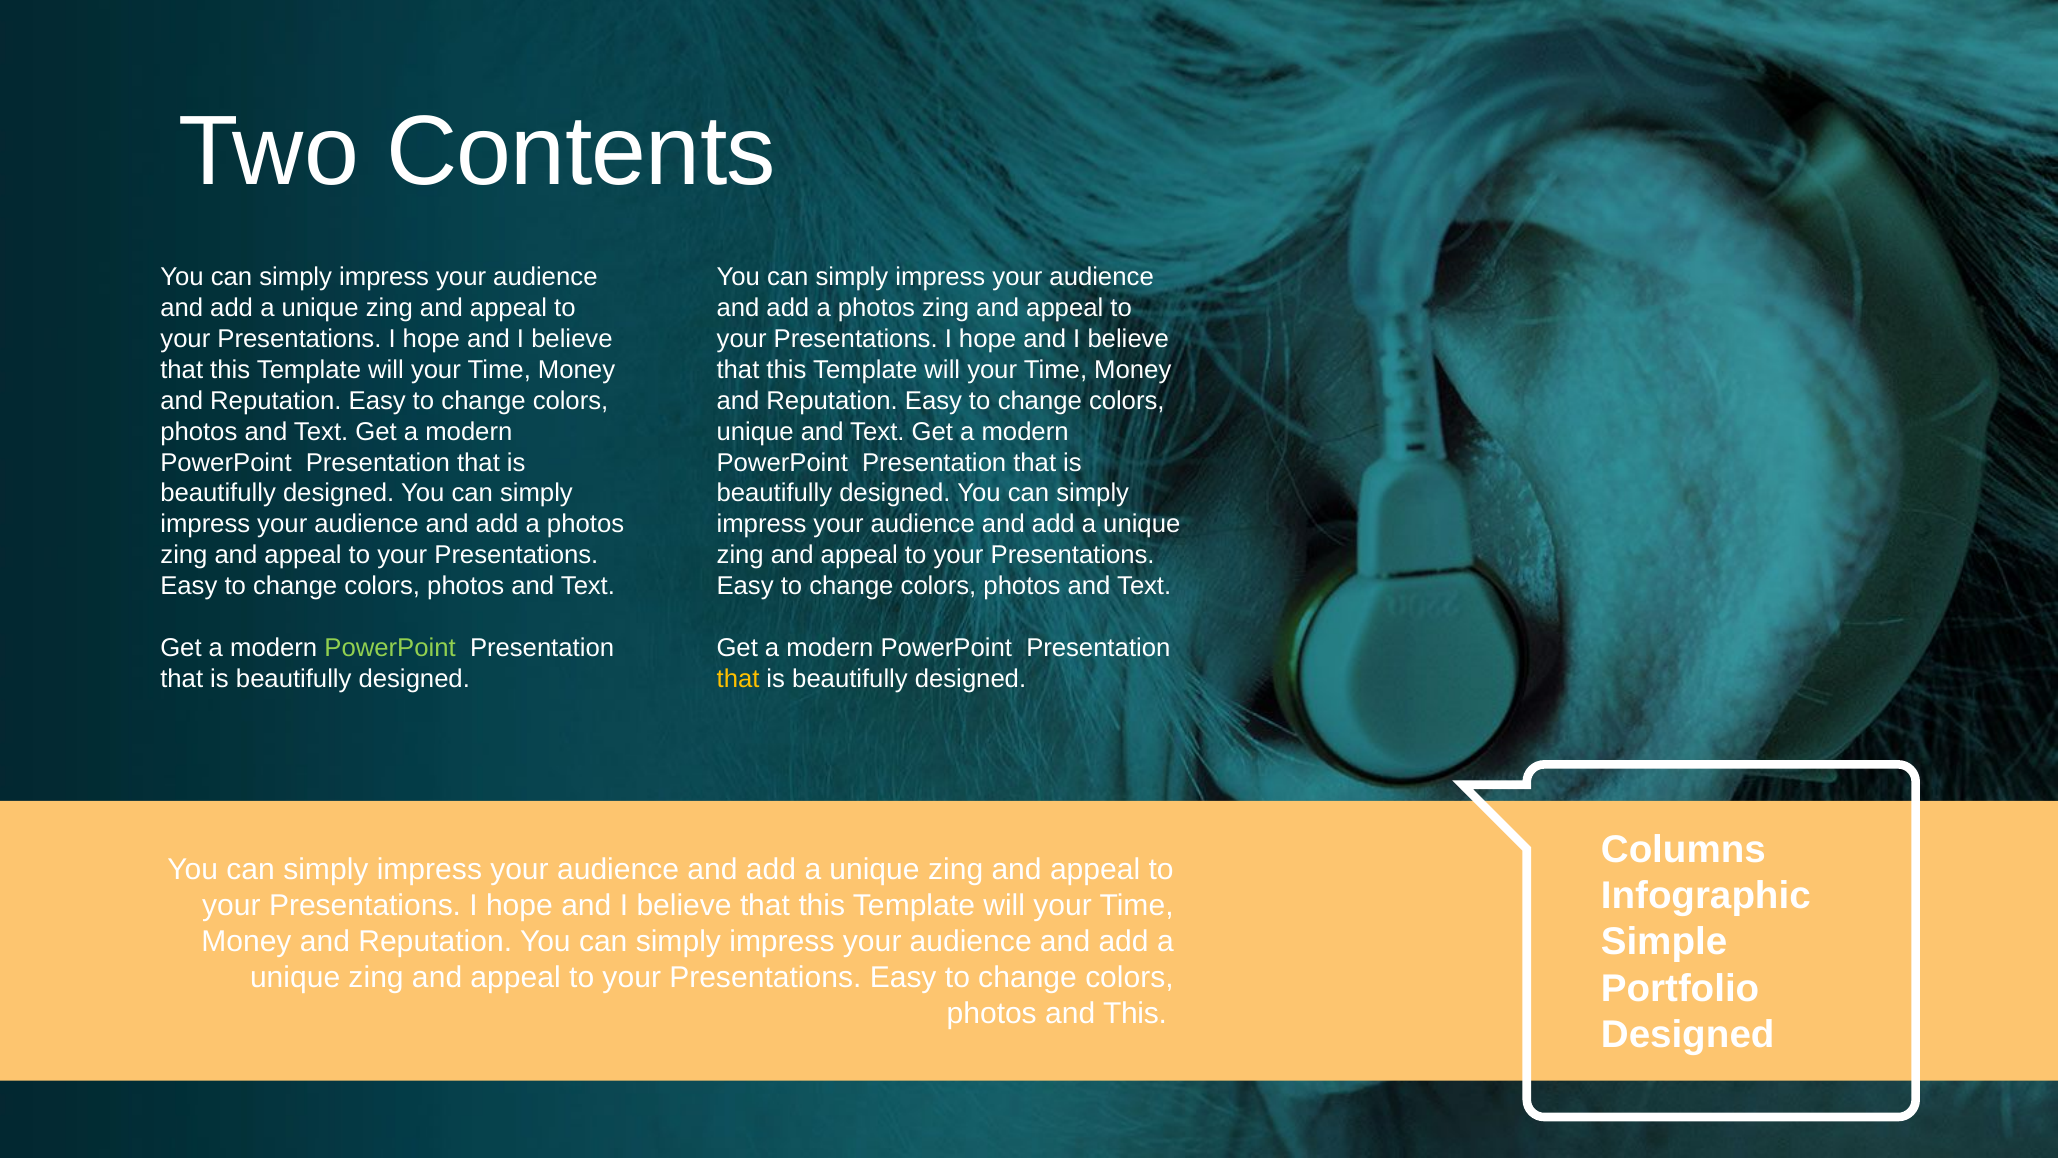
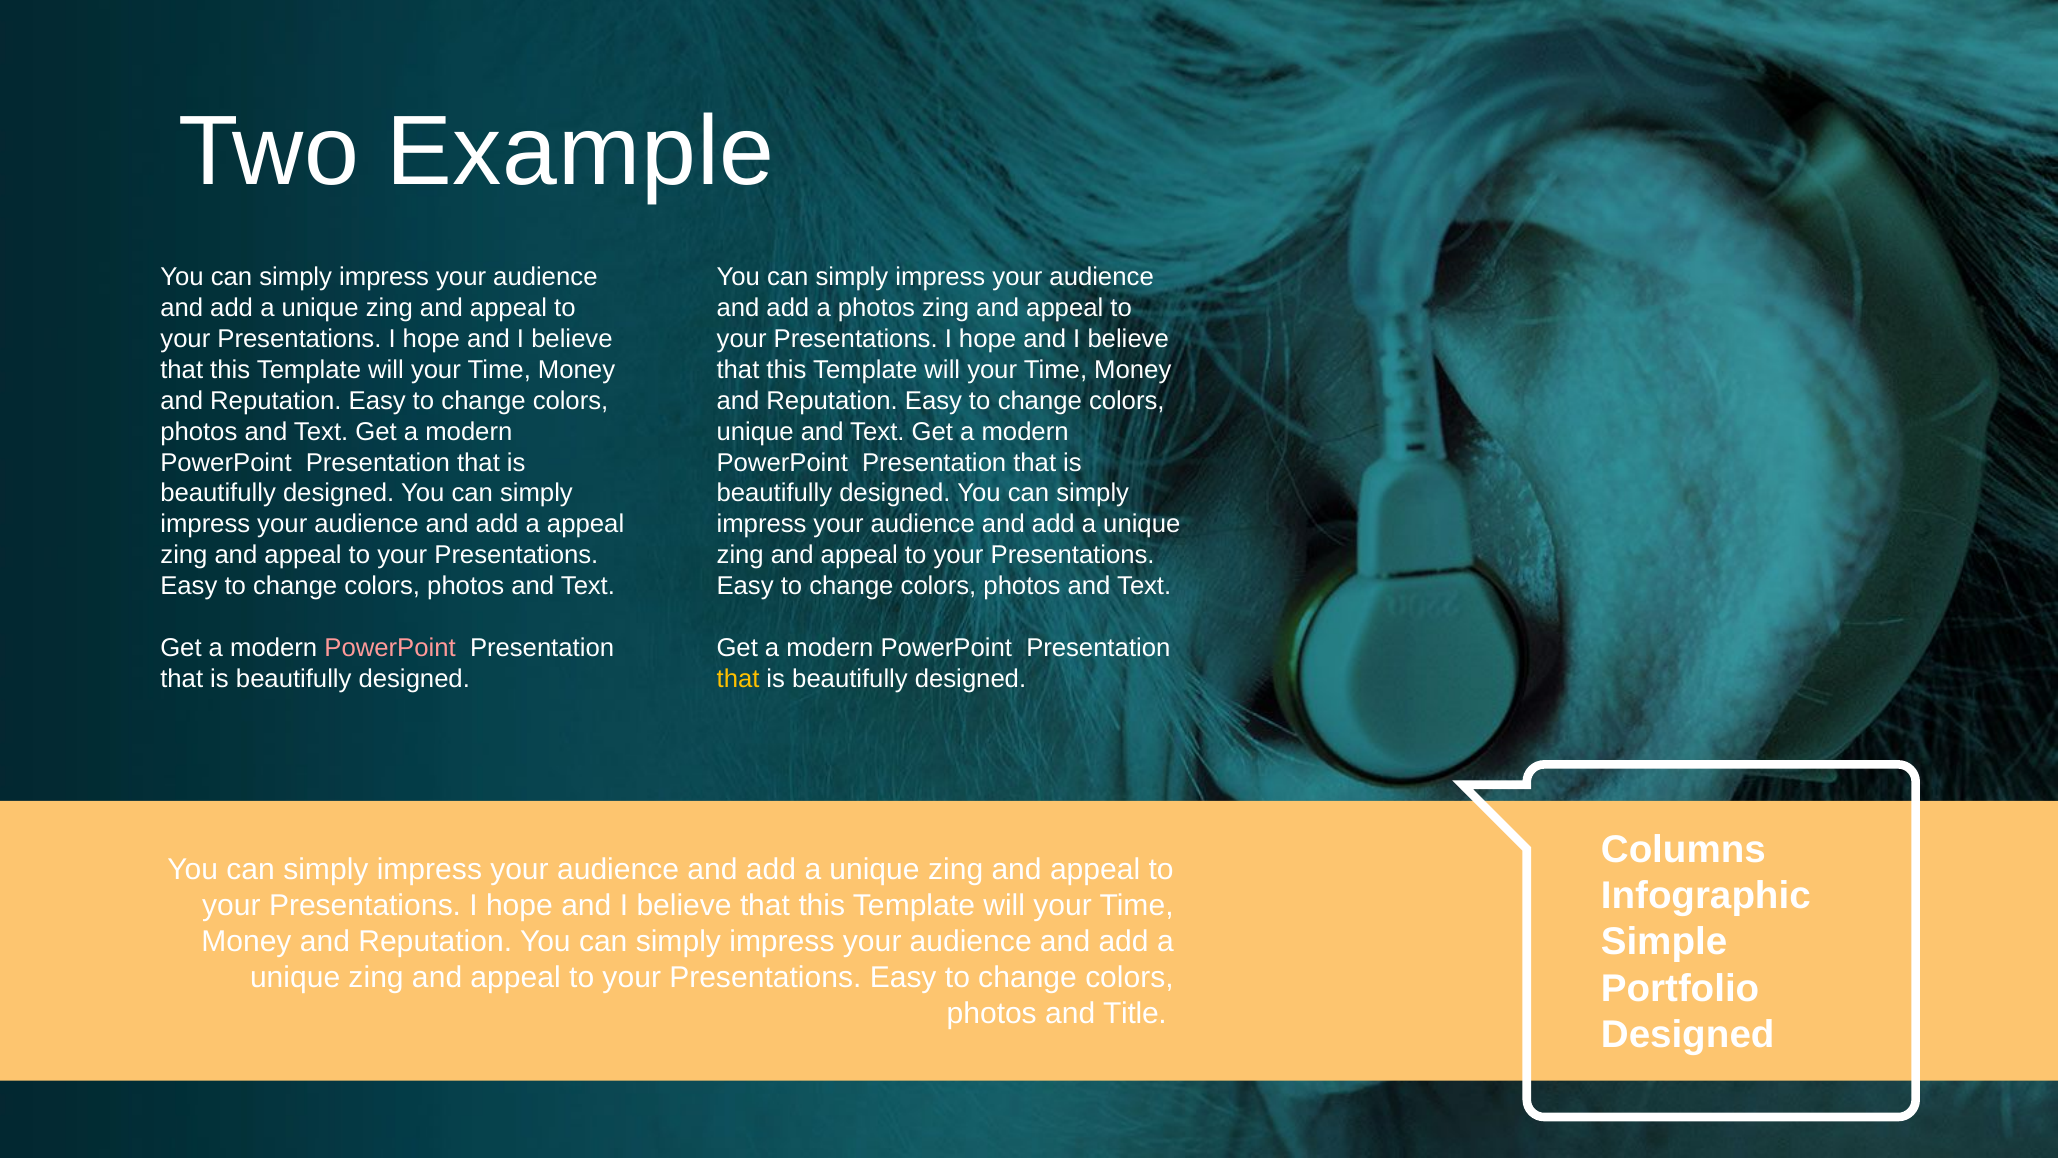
Contents: Contents -> Example
photos at (586, 524): photos -> appeal
PowerPoint at (390, 648) colour: light green -> pink
and This: This -> Title
